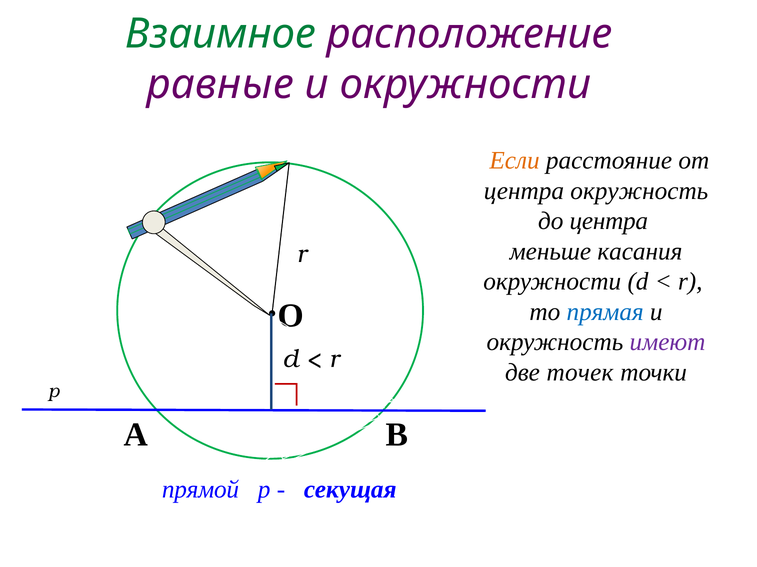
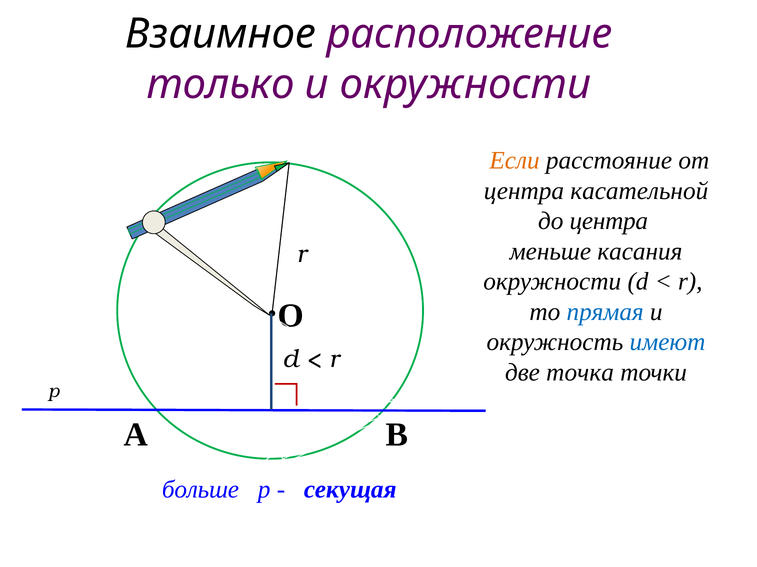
Взаимное colour: green -> black
равные: равные -> только
центра окружность: окружность -> касательной
имеют colour: purple -> blue
точек: точек -> точка
прямой: прямой -> больше
